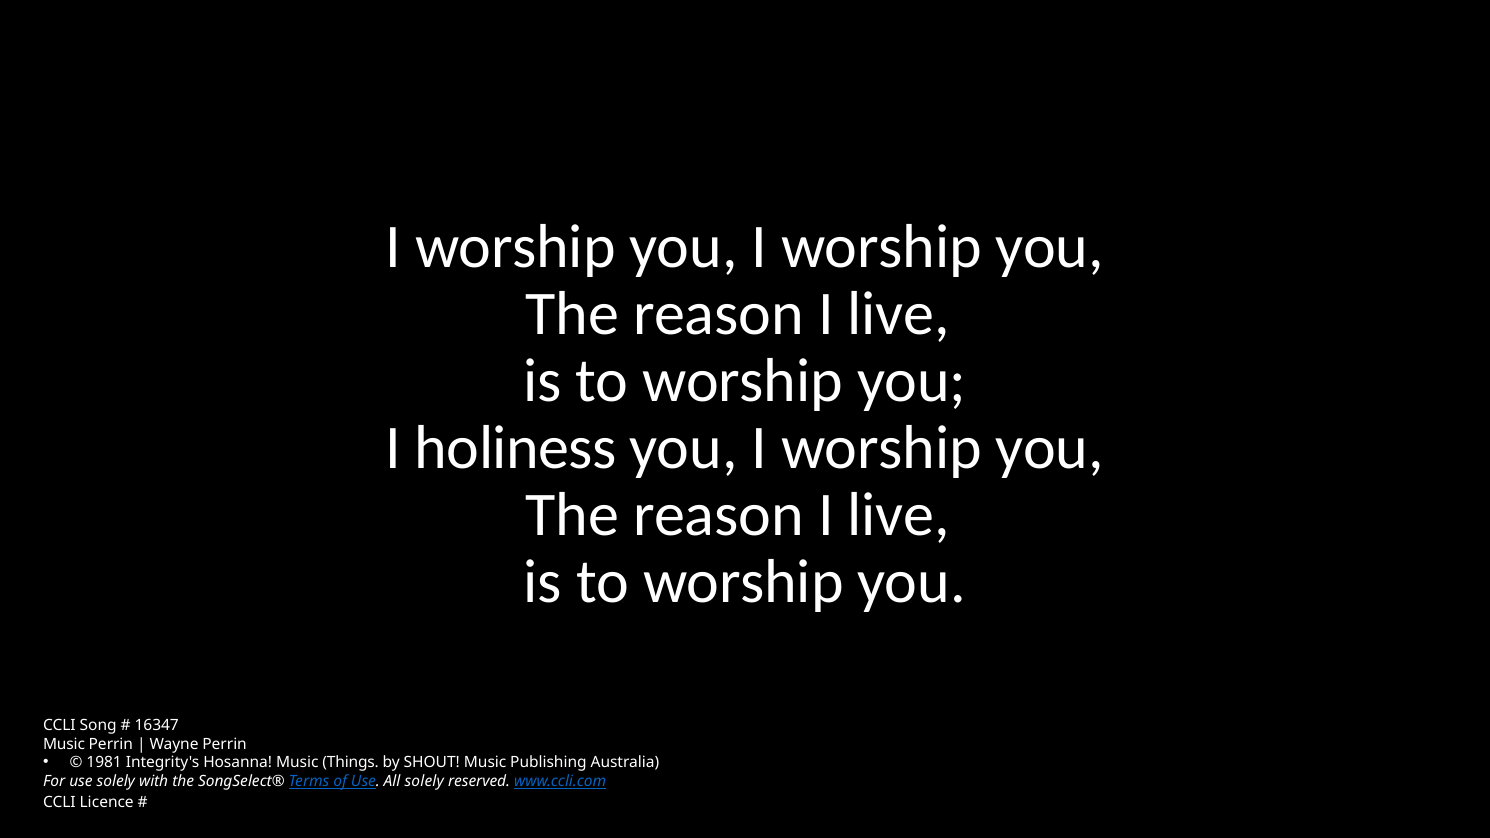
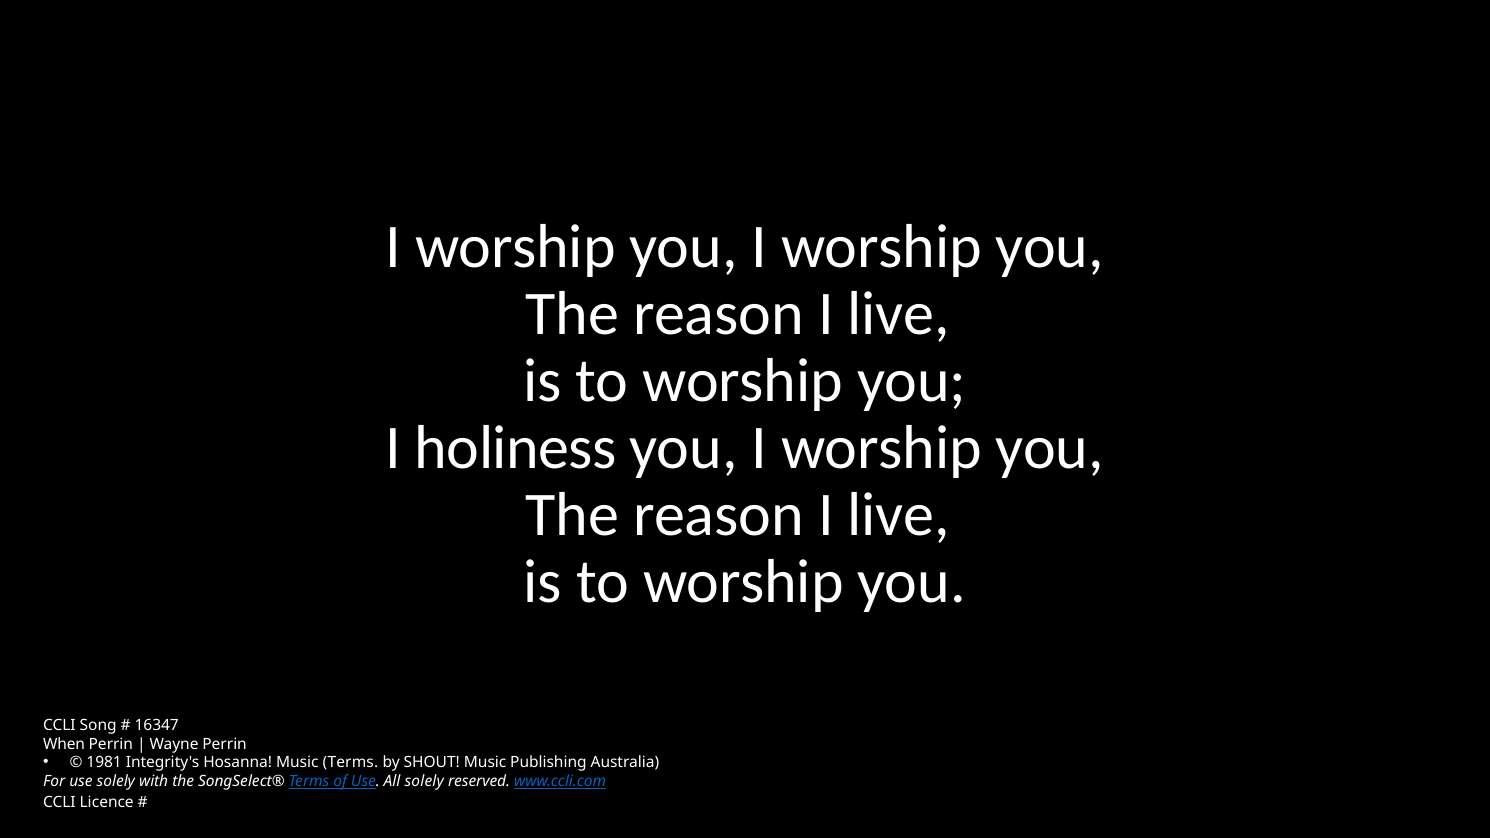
Music at (64, 744): Music -> When
Music Things: Things -> Terms
